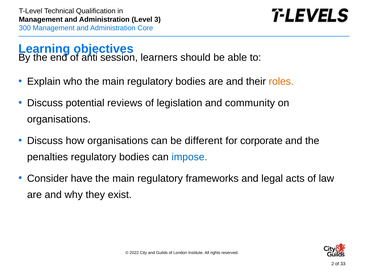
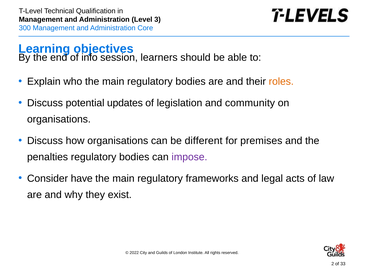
anti: anti -> info
reviews: reviews -> updates
corporate: corporate -> premises
impose colour: blue -> purple
